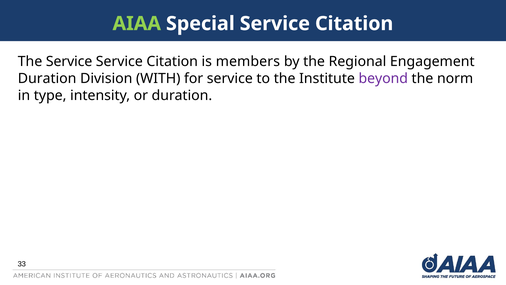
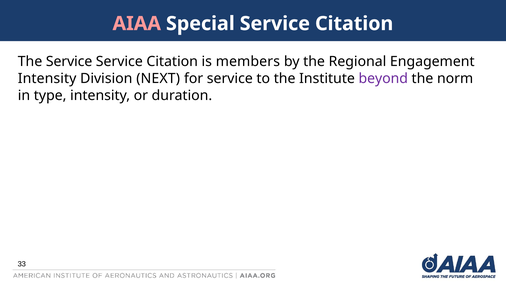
AIAA colour: light green -> pink
Duration at (47, 78): Duration -> Intensity
WITH: WITH -> NEXT
